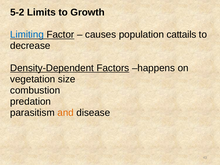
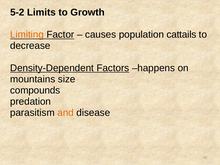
Limiting colour: blue -> orange
vegetation: vegetation -> mountains
combustion: combustion -> compounds
